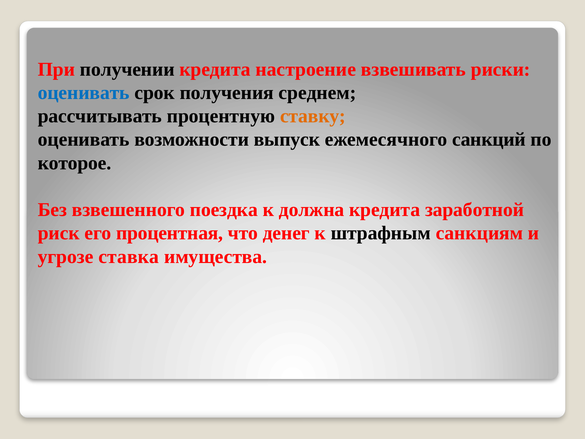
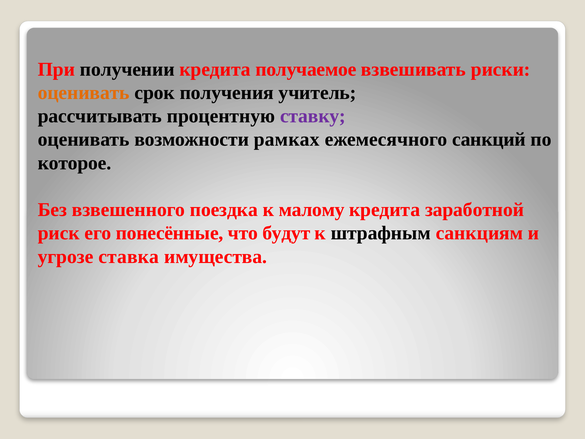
настроение: настроение -> получаемое
оценивать at (84, 93) colour: blue -> orange
среднем: среднем -> учитель
ставку colour: orange -> purple
выпуск: выпуск -> рамках
должна: должна -> малому
процентная: процентная -> понесённые
денег: денег -> будут
